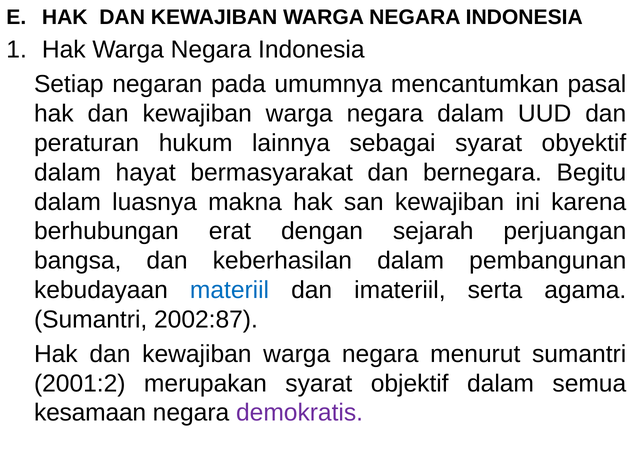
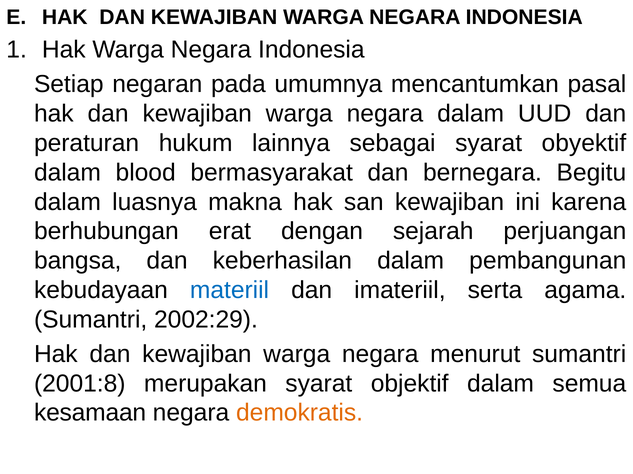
hayat: hayat -> blood
2002:87: 2002:87 -> 2002:29
2001:2: 2001:2 -> 2001:8
demokratis colour: purple -> orange
